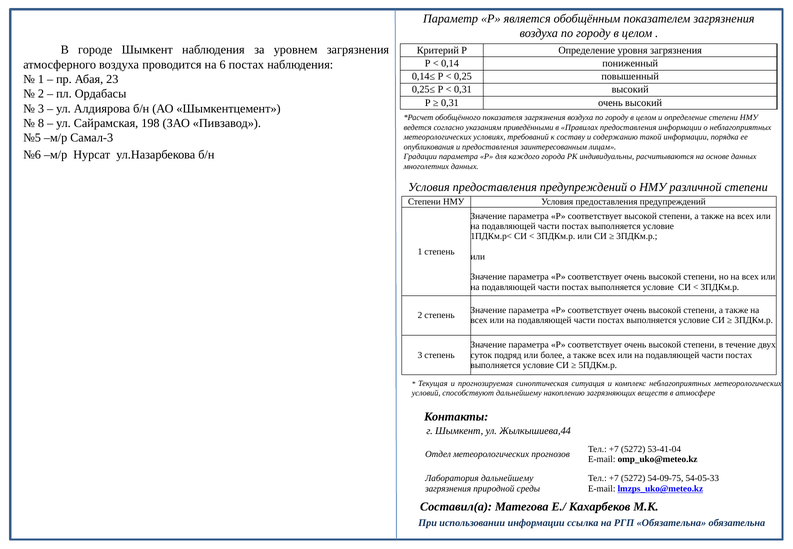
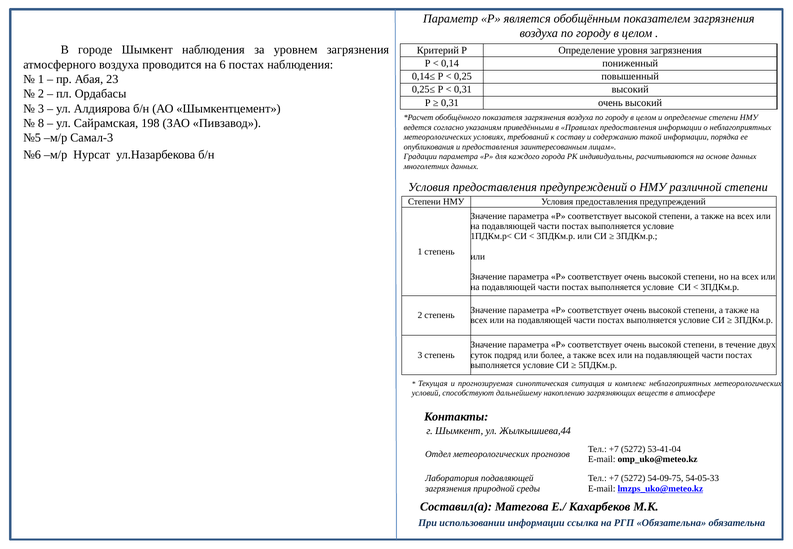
Лаборатория дальнейшему: дальнейшему -> подавляющей
